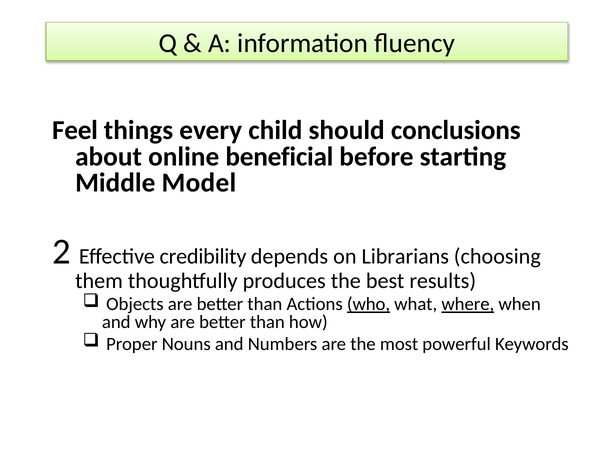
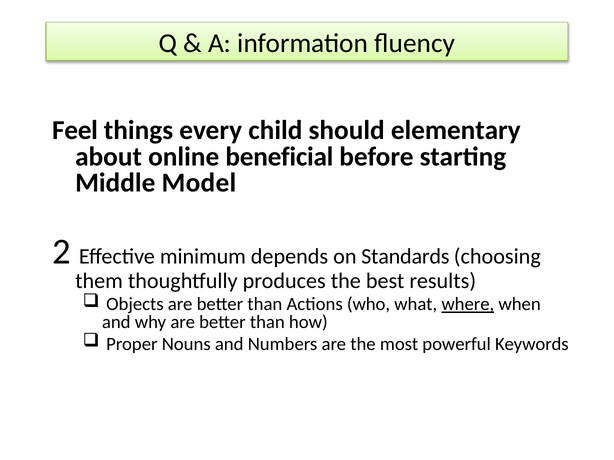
conclusions: conclusions -> elementary
credibility: credibility -> minimum
Librarians: Librarians -> Standards
who underline: present -> none
